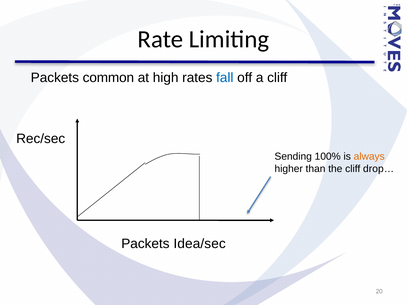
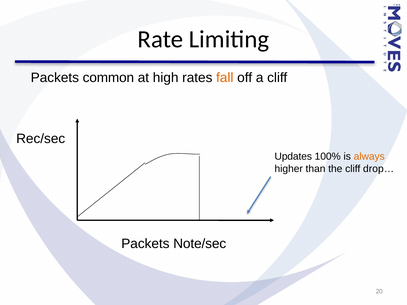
fall colour: blue -> orange
Sending: Sending -> Updates
Idea/sec: Idea/sec -> Note/sec
